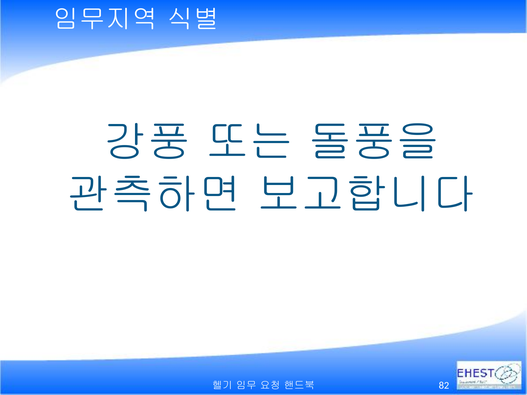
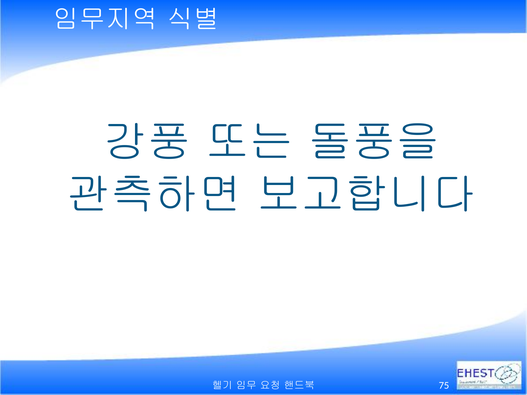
82: 82 -> 75
